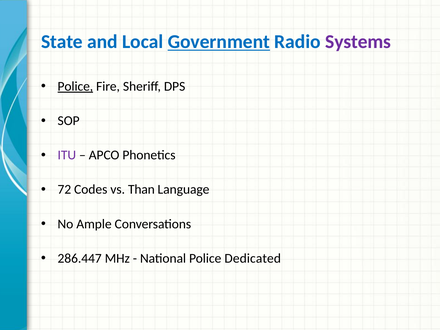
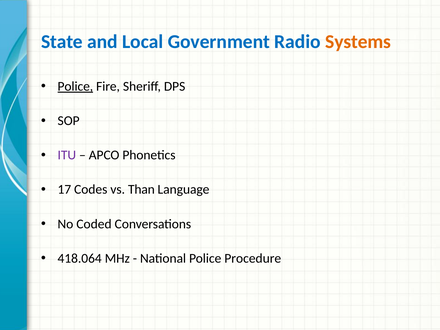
Government underline: present -> none
Systems colour: purple -> orange
72: 72 -> 17
Ample: Ample -> Coded
286.447: 286.447 -> 418.064
Dedicated: Dedicated -> Procedure
